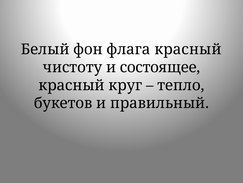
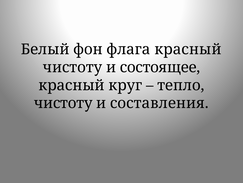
букетов at (63, 103): букетов -> чистоту
правильный: правильный -> составления
